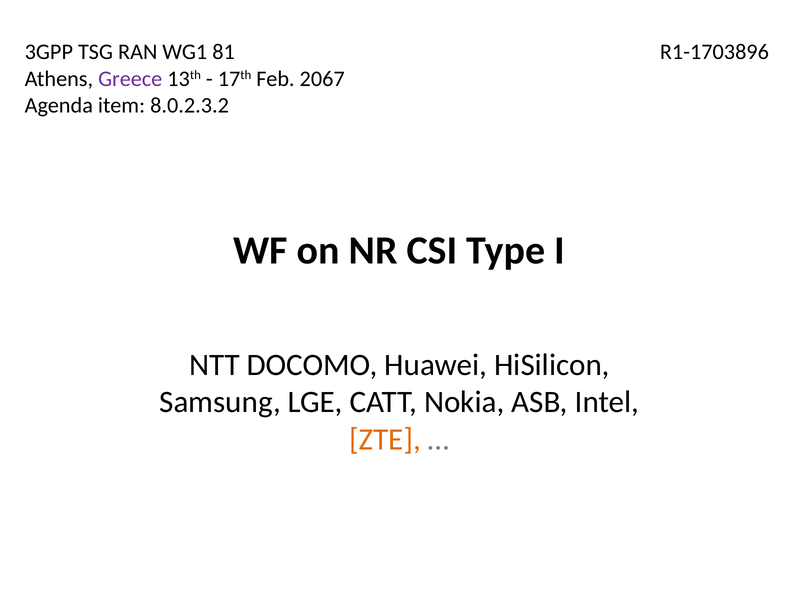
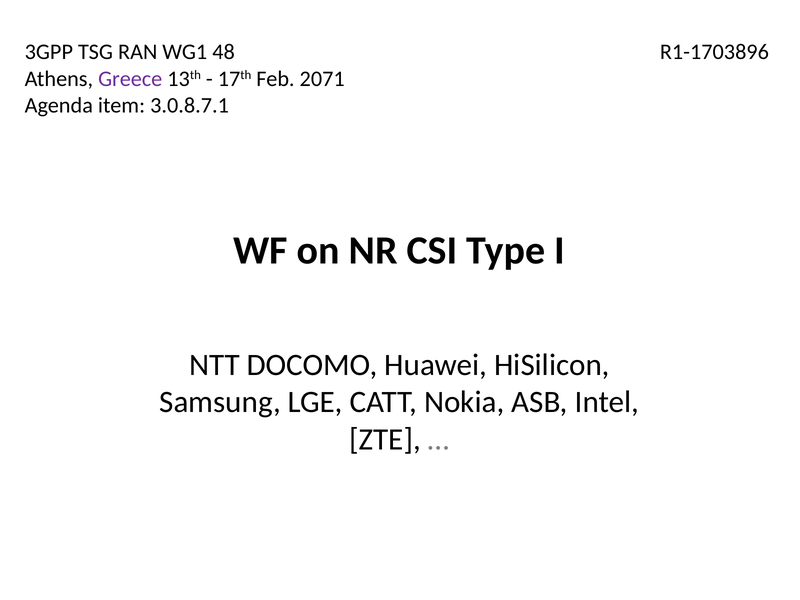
81: 81 -> 48
2067: 2067 -> 2071
8.0.2.3.2: 8.0.2.3.2 -> 3.0.8.7.1
ZTE colour: orange -> black
